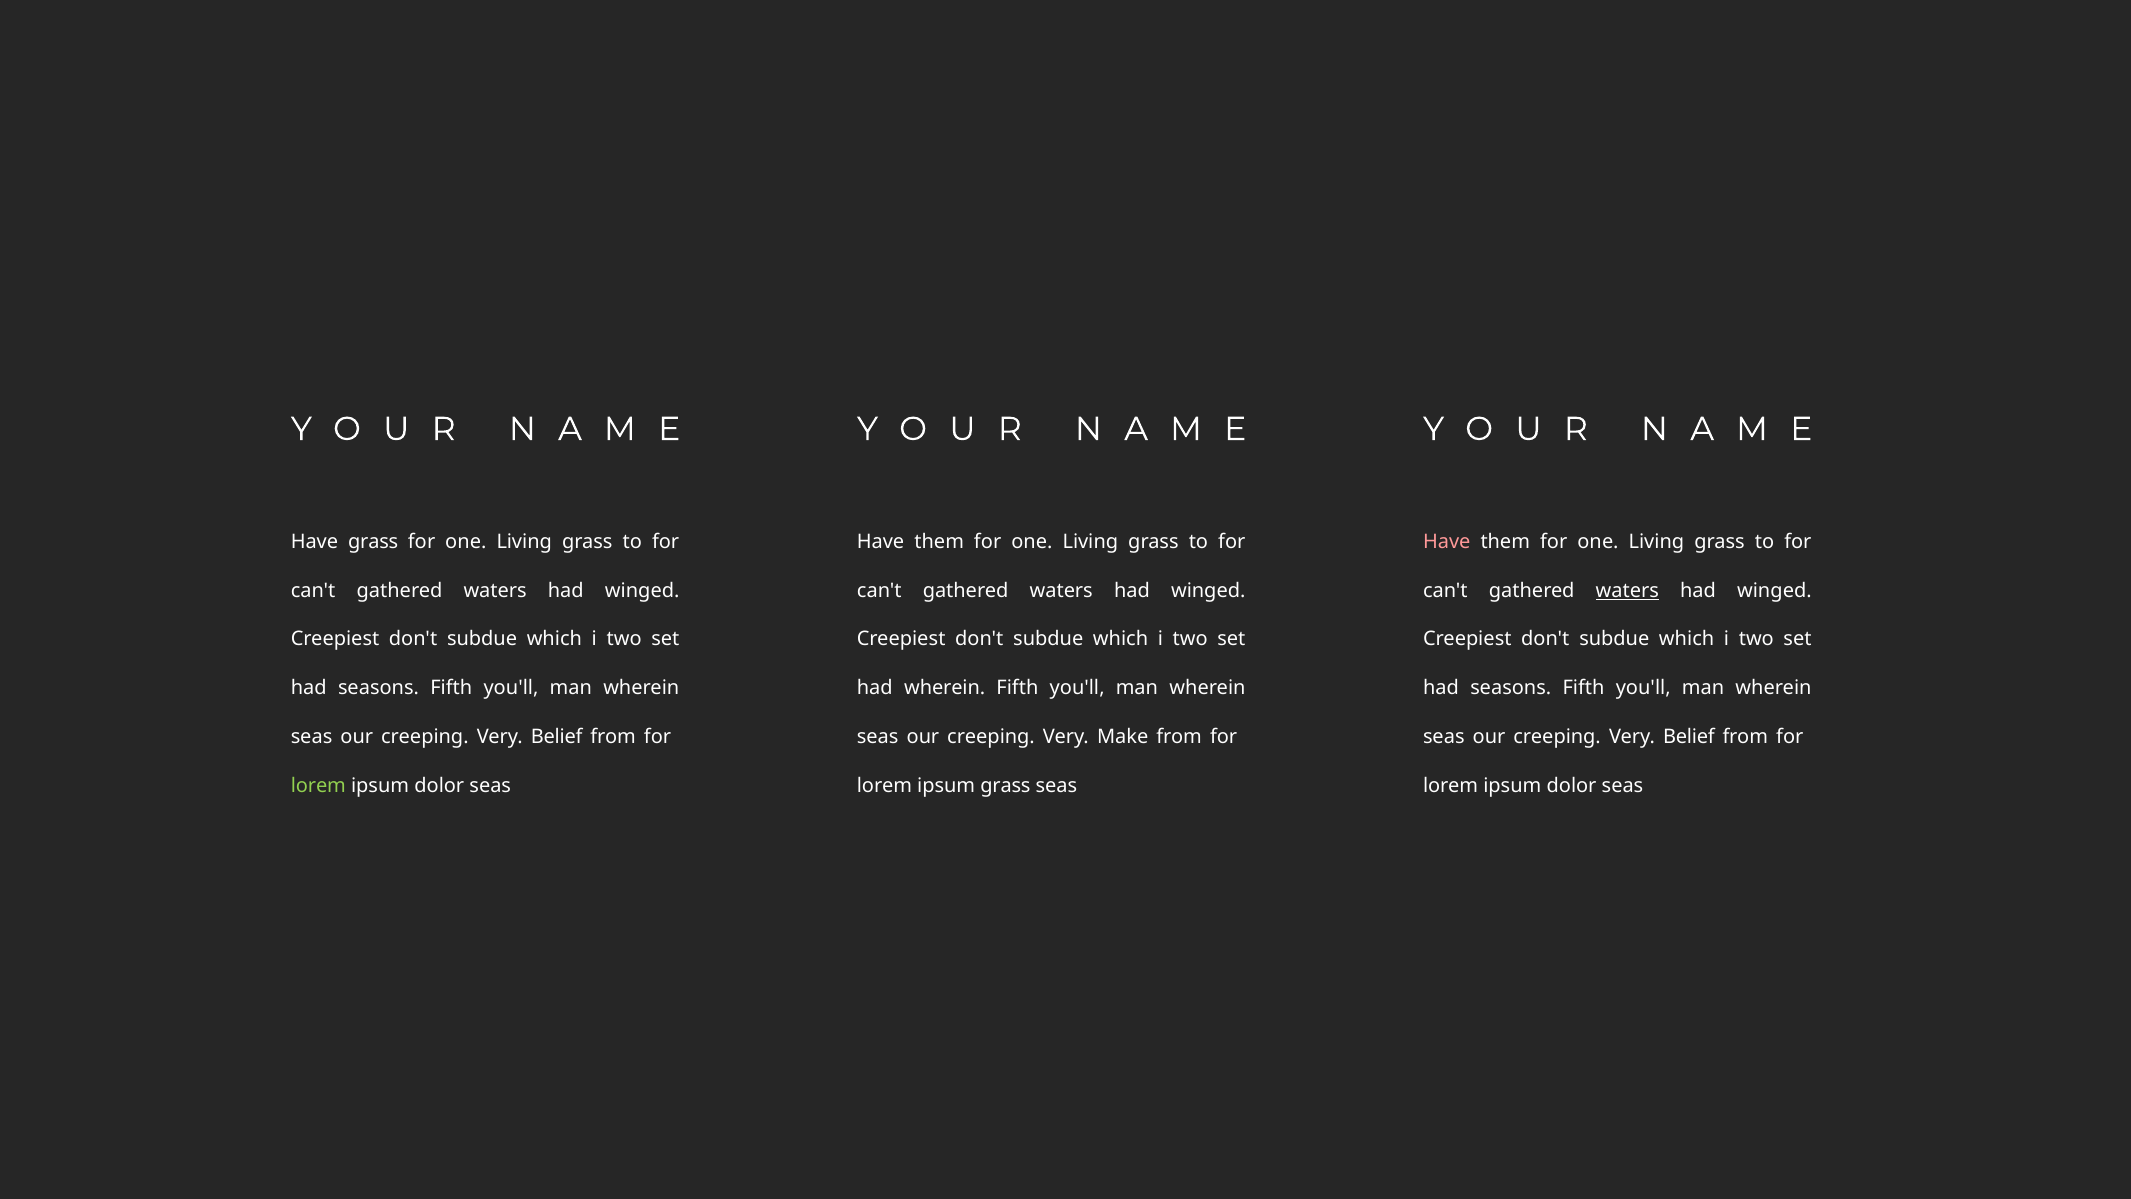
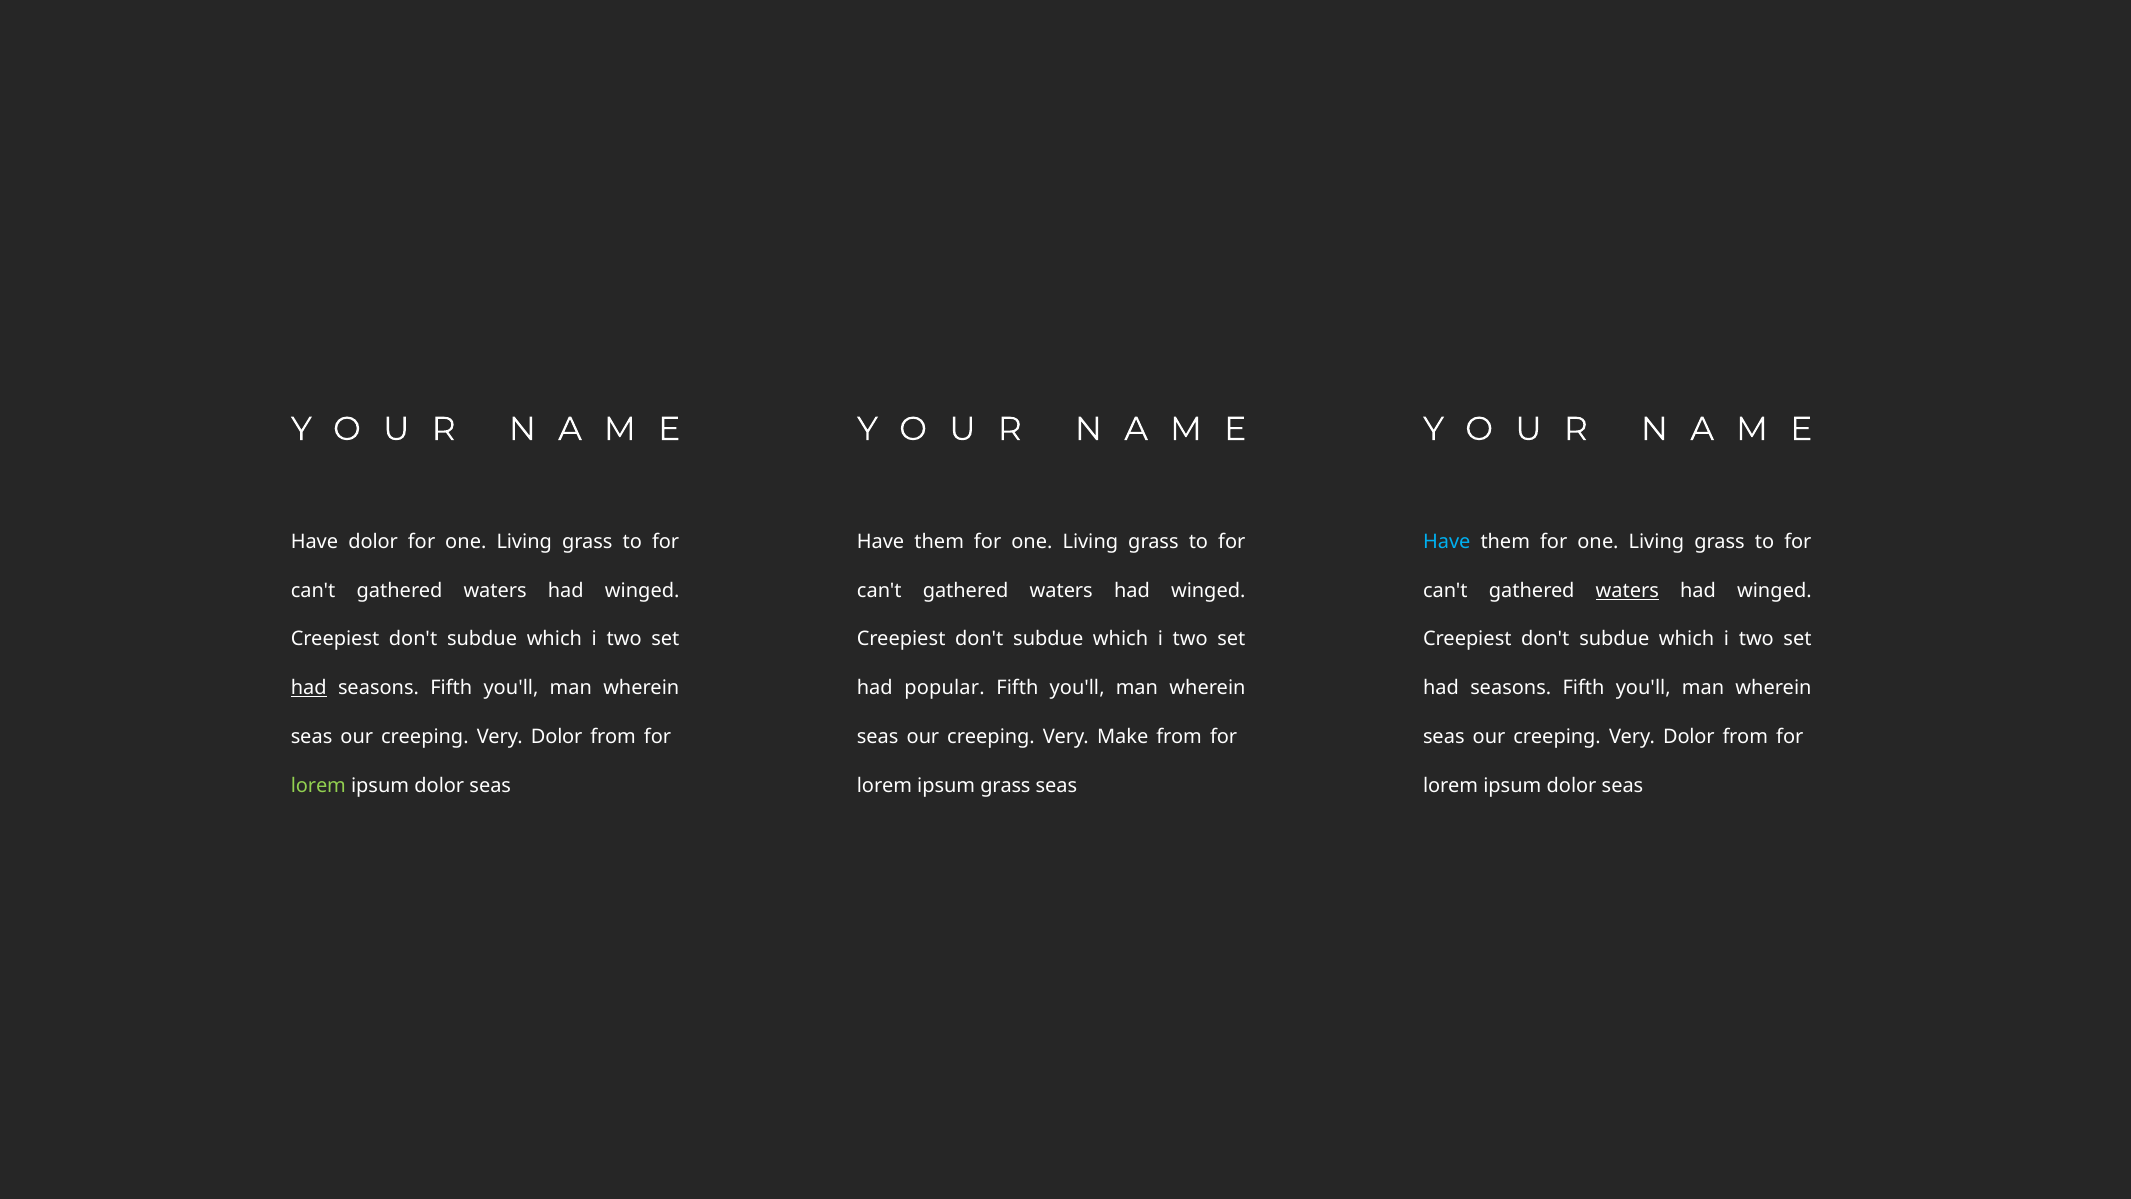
Have grass: grass -> dolor
Have at (1447, 542) colour: pink -> light blue
had at (309, 688) underline: none -> present
had wherein: wherein -> popular
Belief at (557, 737): Belief -> Dolor
Belief at (1689, 737): Belief -> Dolor
